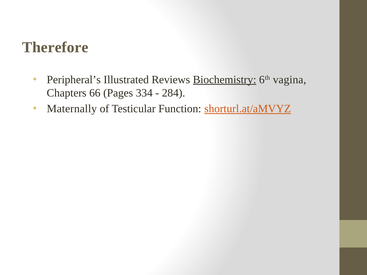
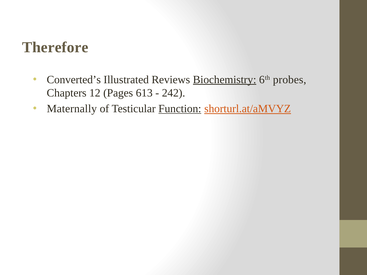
Peripheral’s: Peripheral’s -> Converted’s
vagina: vagina -> probes
66: 66 -> 12
334: 334 -> 613
284: 284 -> 242
Function underline: none -> present
